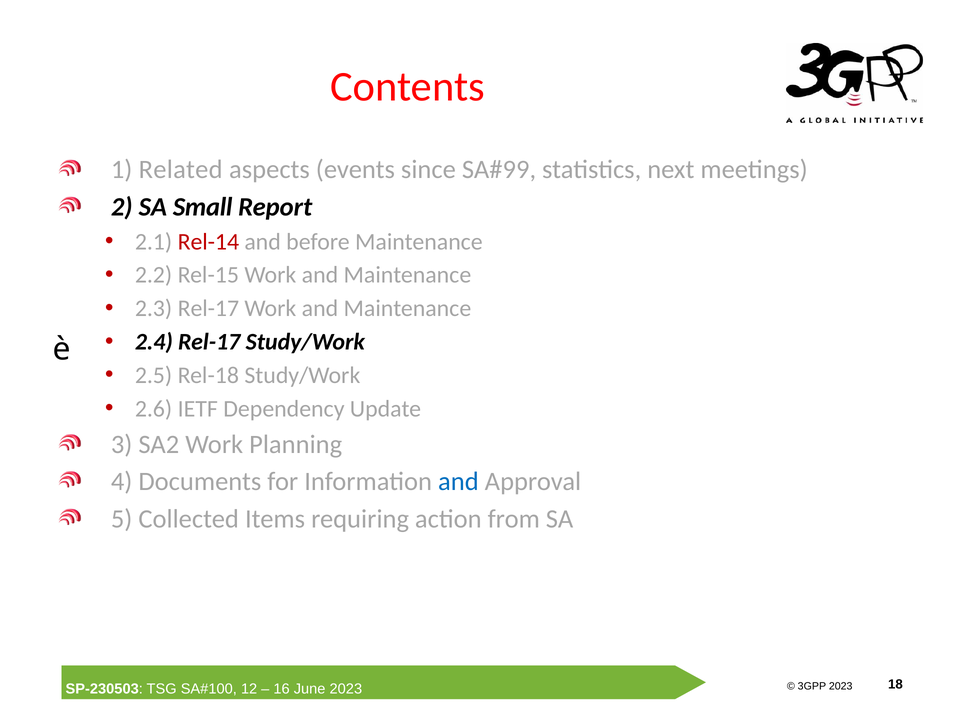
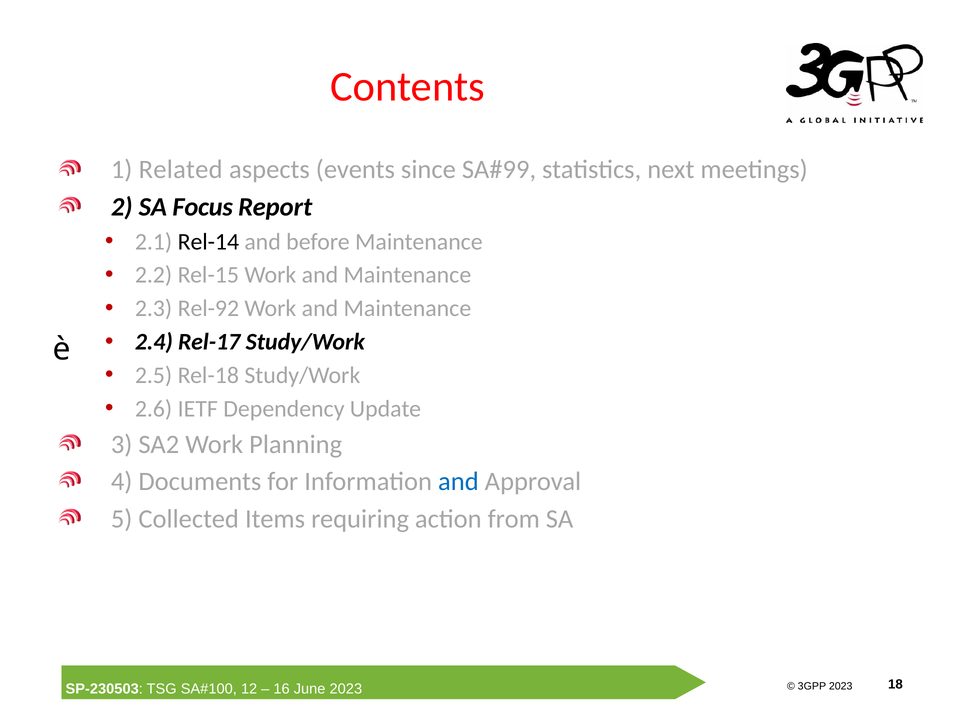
Small: Small -> Focus
Rel-14 colour: red -> black
2.3 Rel-17: Rel-17 -> Rel-92
